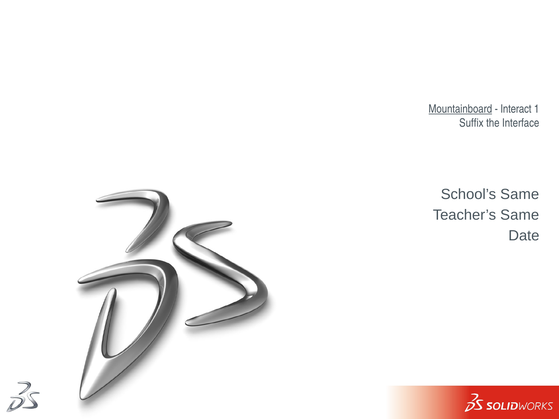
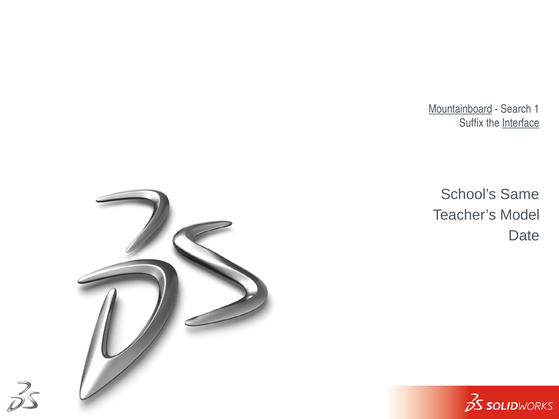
Interact: Interact -> Search
Interface underline: none -> present
Teacher’s Same: Same -> Model
